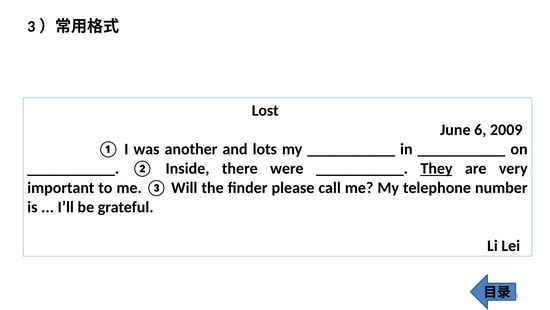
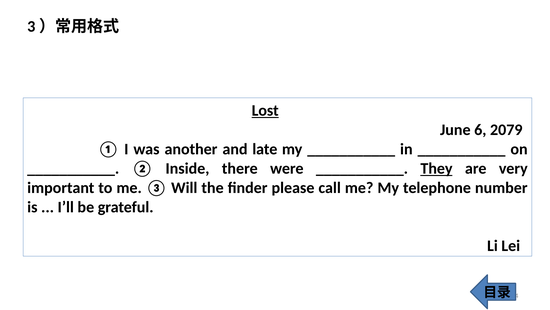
Lost underline: none -> present
2009: 2009 -> 2079
lots: lots -> late
